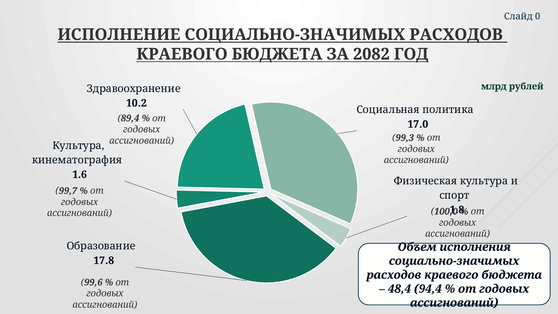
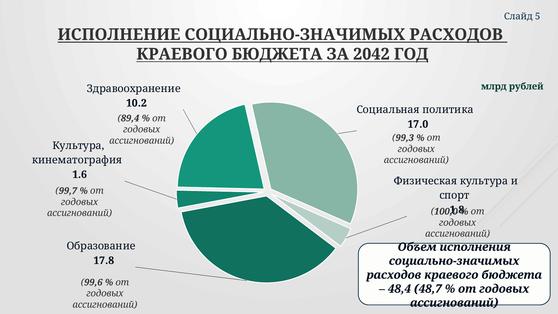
0: 0 -> 5
2082: 2082 -> 2042
94,4: 94,4 -> 48,7
